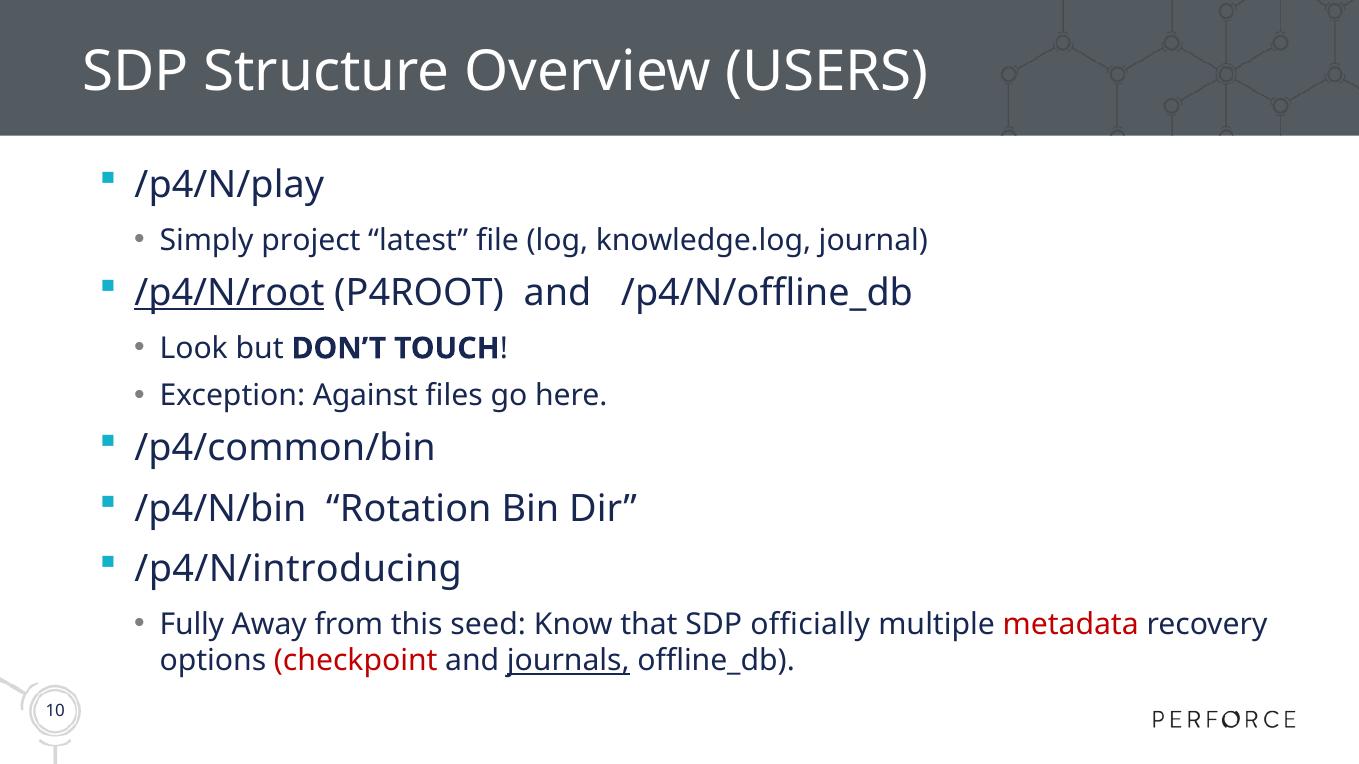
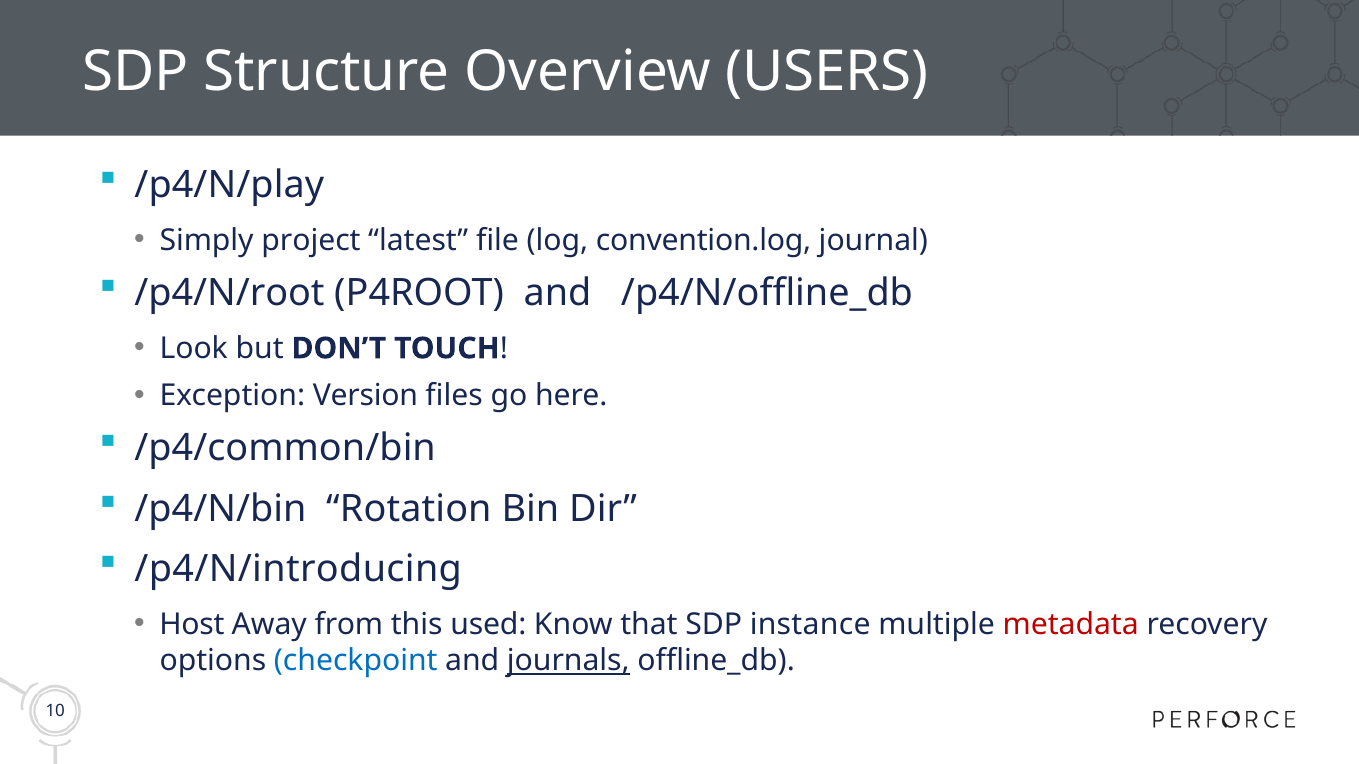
knowledge.log: knowledge.log -> convention.log
/p4/N/root underline: present -> none
Against: Against -> Version
Fully: Fully -> Host
seed: seed -> used
officially: officially -> instance
checkpoint colour: red -> blue
